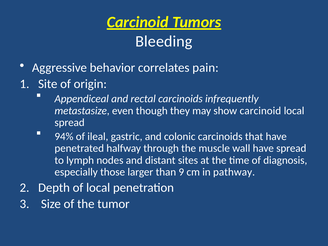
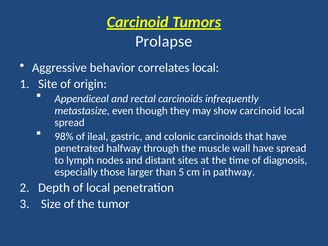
Bleeding: Bleeding -> Prolapse
correlates pain: pain -> local
94%: 94% -> 98%
9: 9 -> 5
